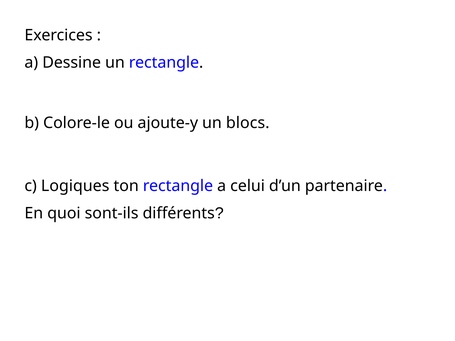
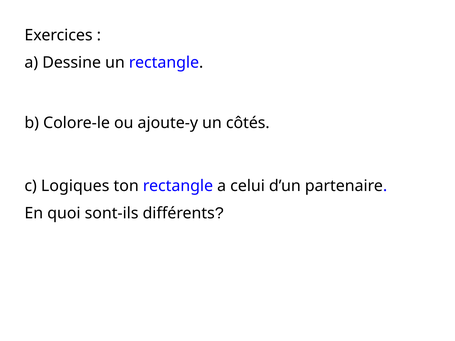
blocs: blocs -> côtés
